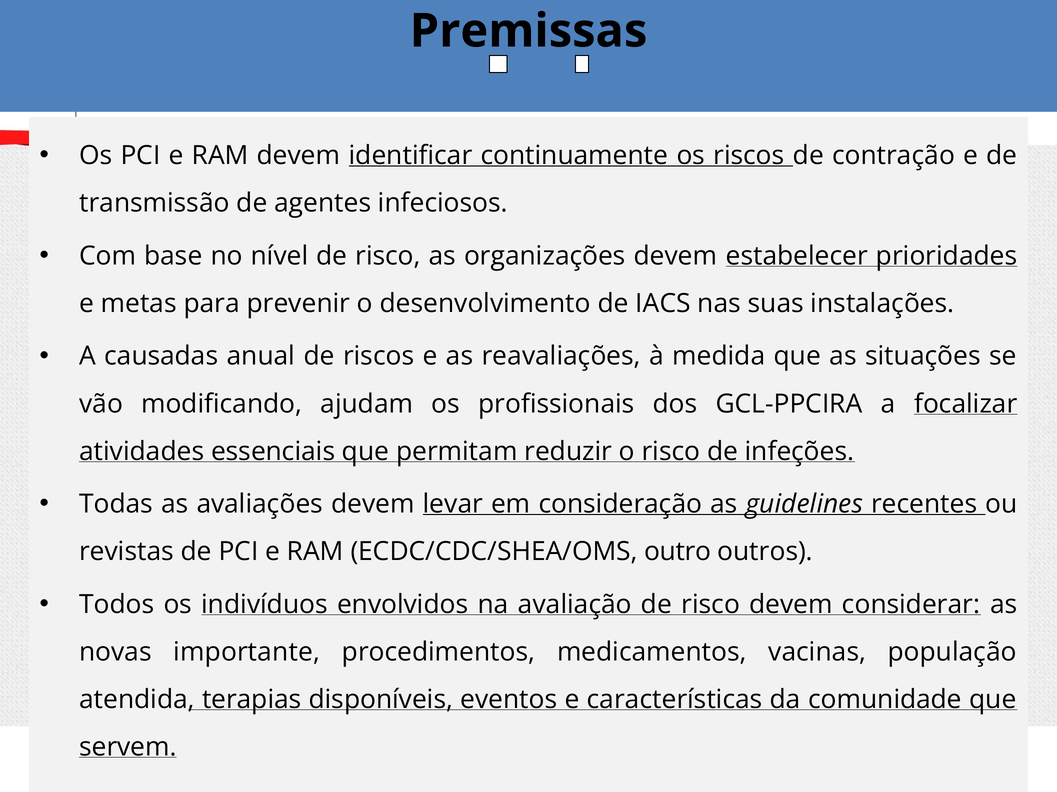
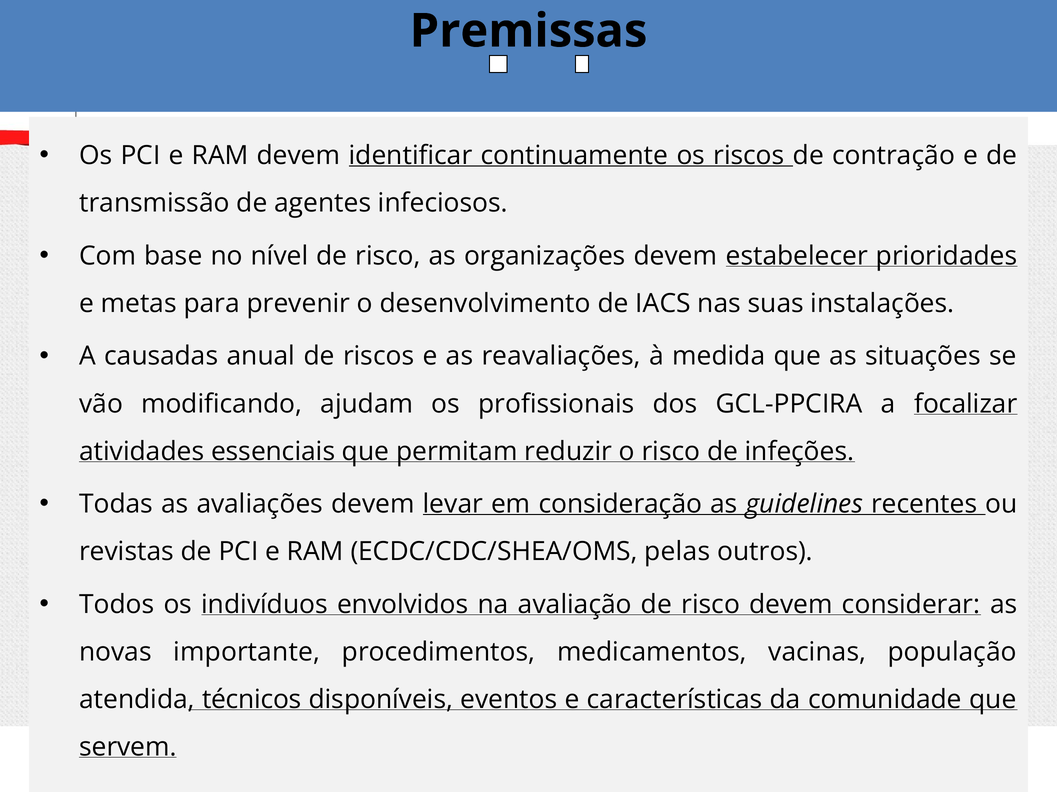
outro: outro -> pelas
terapias: terapias -> técnicos
